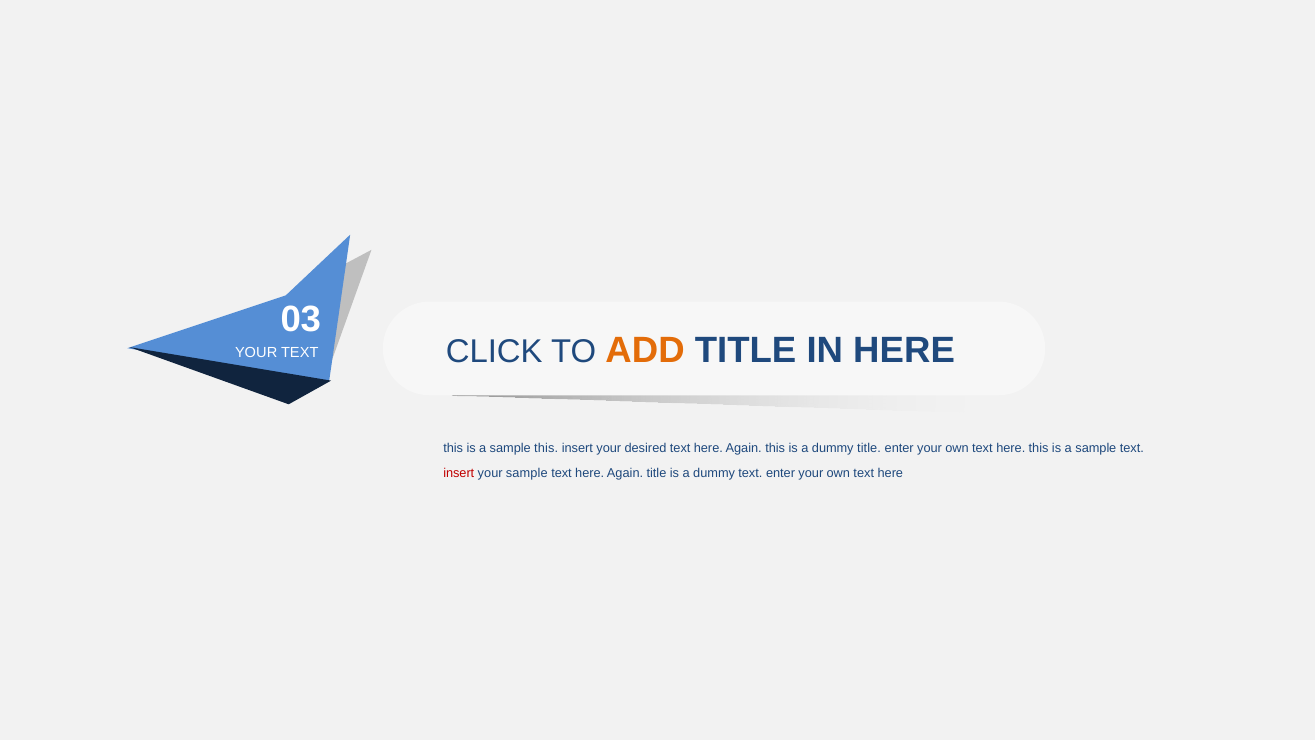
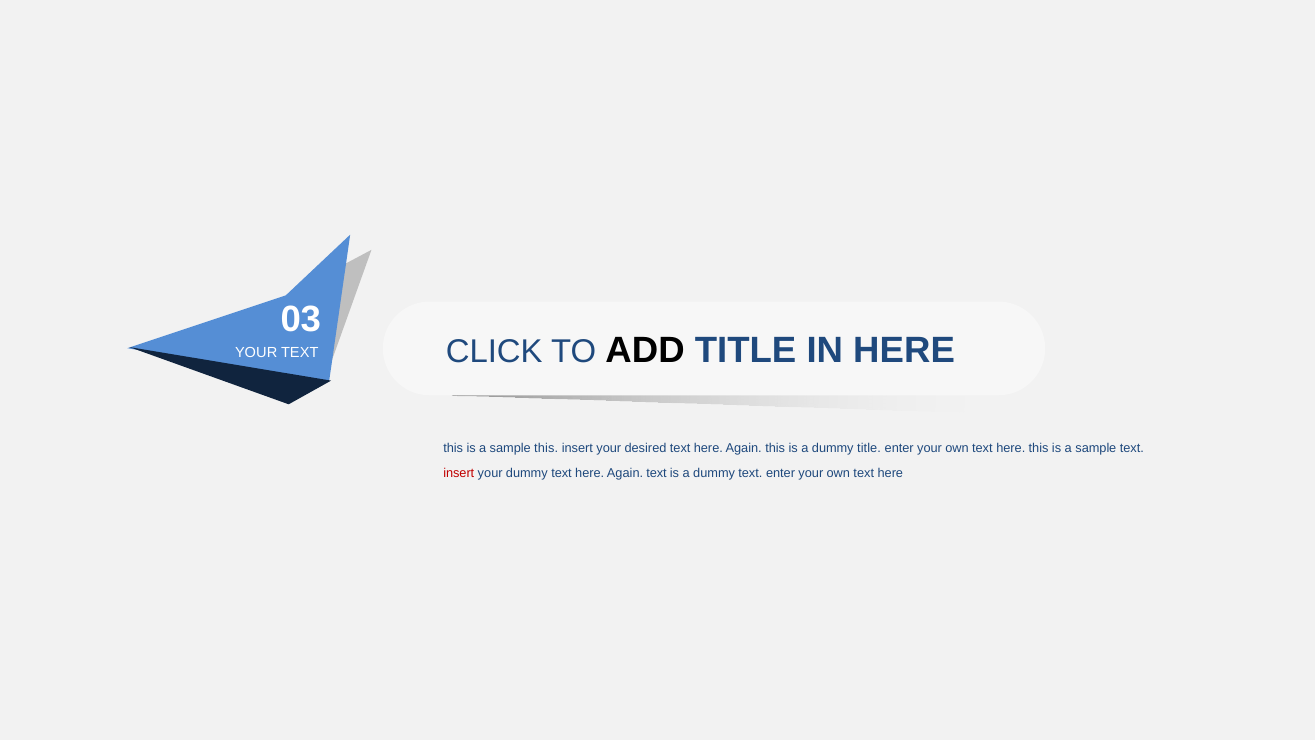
ADD colour: orange -> black
your sample: sample -> dummy
Again title: title -> text
